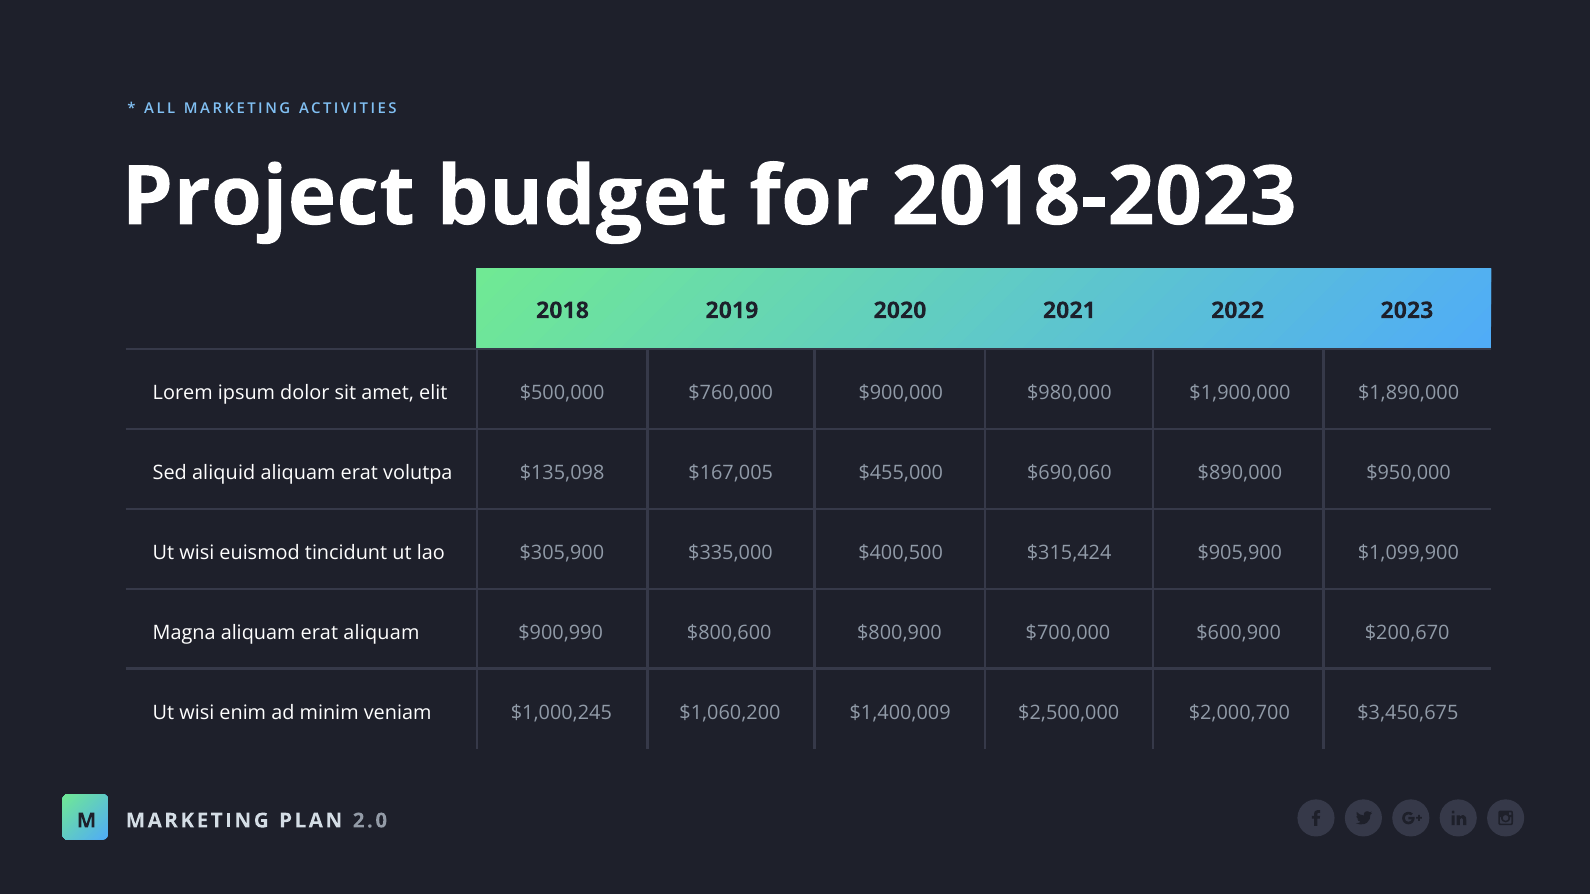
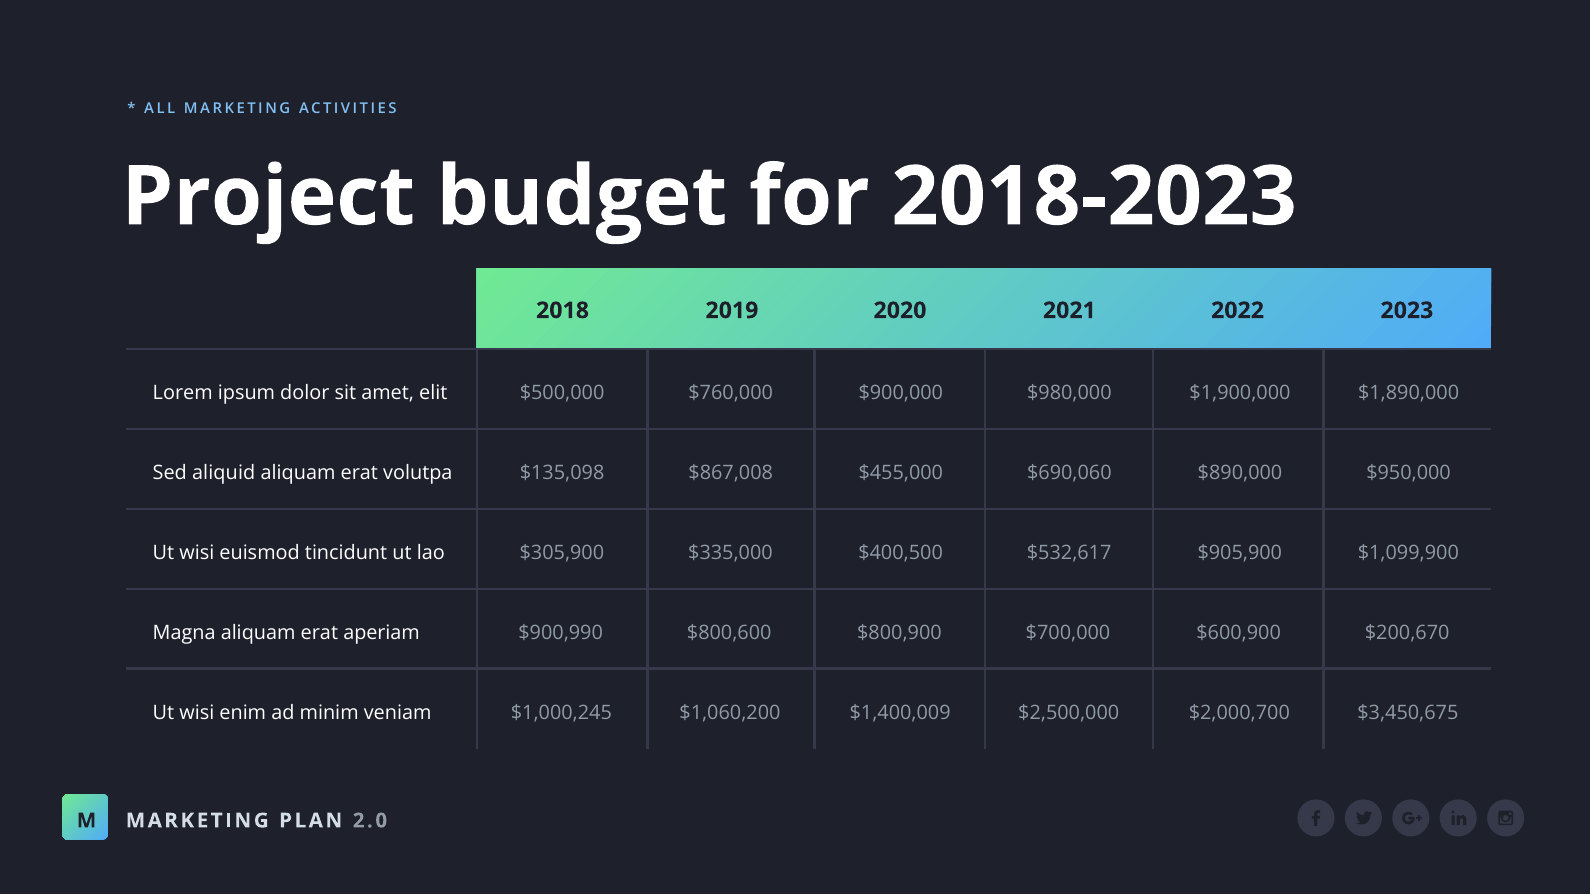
$167,005: $167,005 -> $867,008
$315,424: $315,424 -> $532,617
erat aliquam: aliquam -> aperiam
